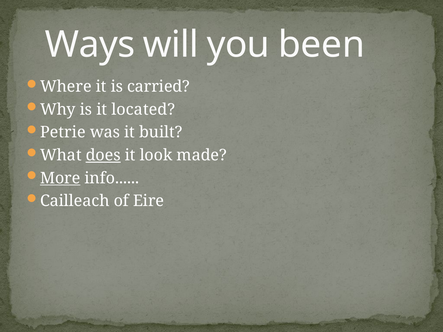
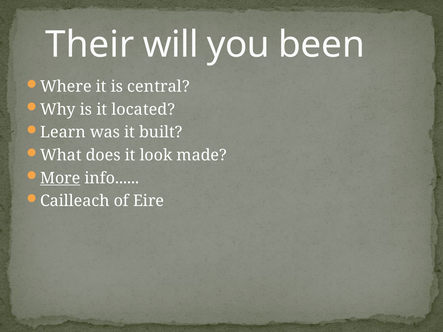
Ways: Ways -> Their
carried: carried -> central
Petrie: Petrie -> Learn
does underline: present -> none
